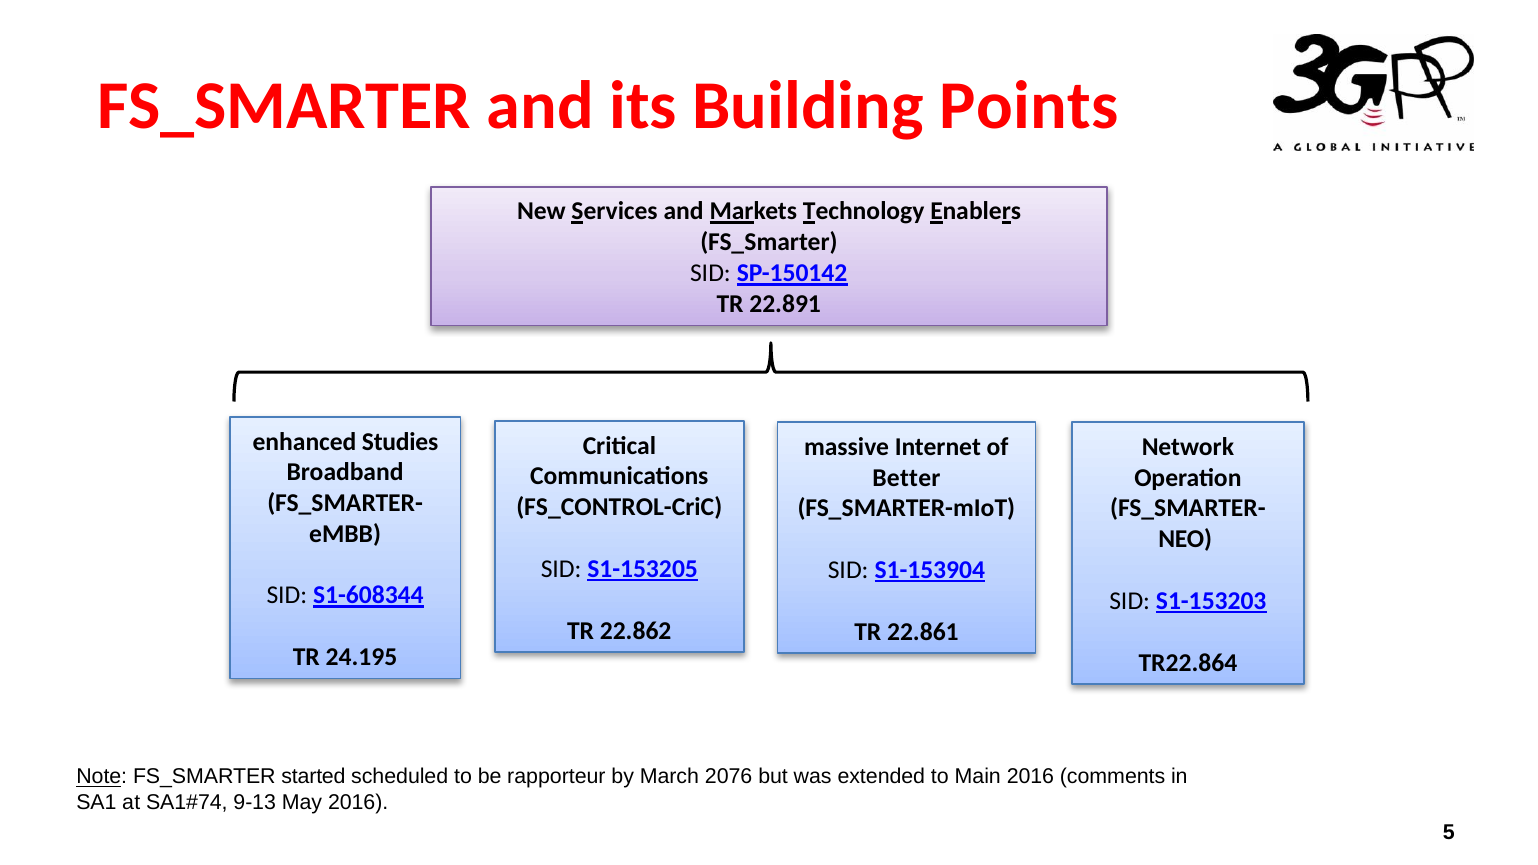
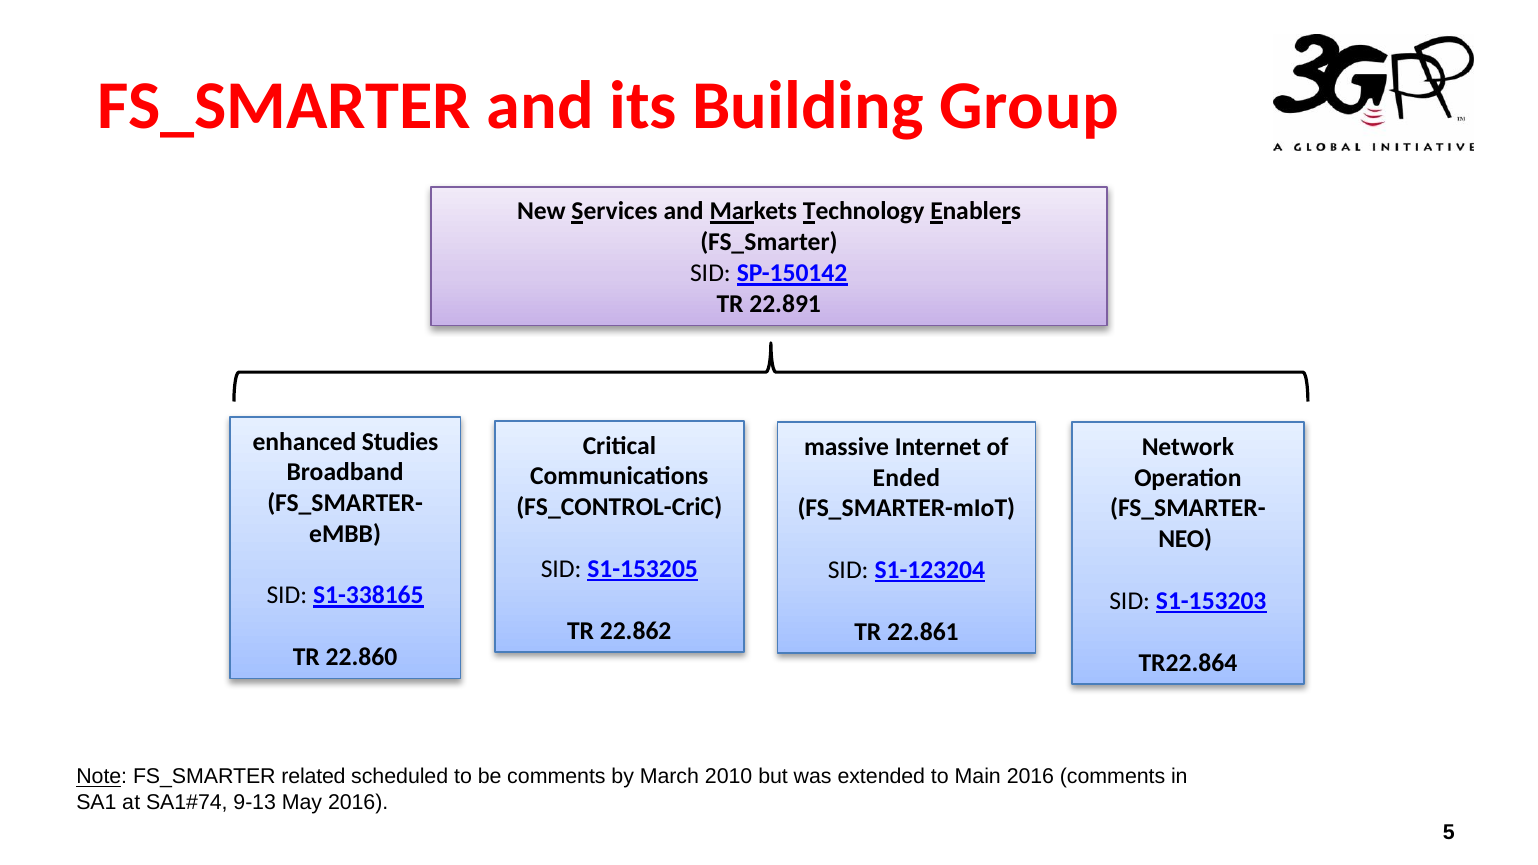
Points: Points -> Group
Better: Better -> Ended
S1-153904: S1-153904 -> S1-123204
S1-608344: S1-608344 -> S1-338165
24.195: 24.195 -> 22.860
started: started -> related
be rapporteur: rapporteur -> comments
2076: 2076 -> 2010
